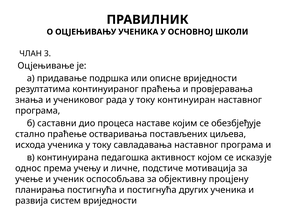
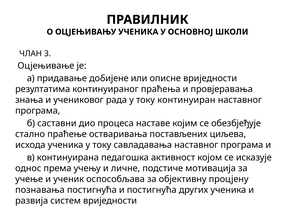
подршка: подршка -> добијене
планирања: планирања -> познавања
